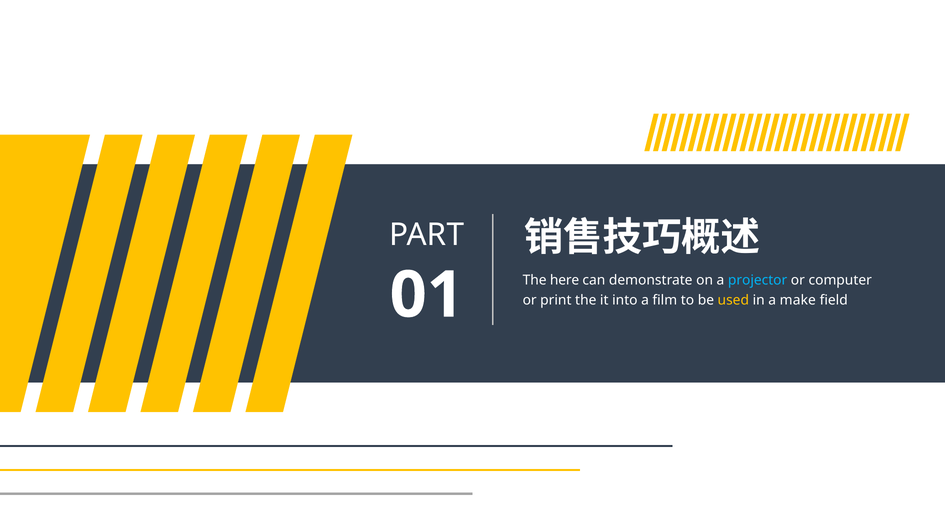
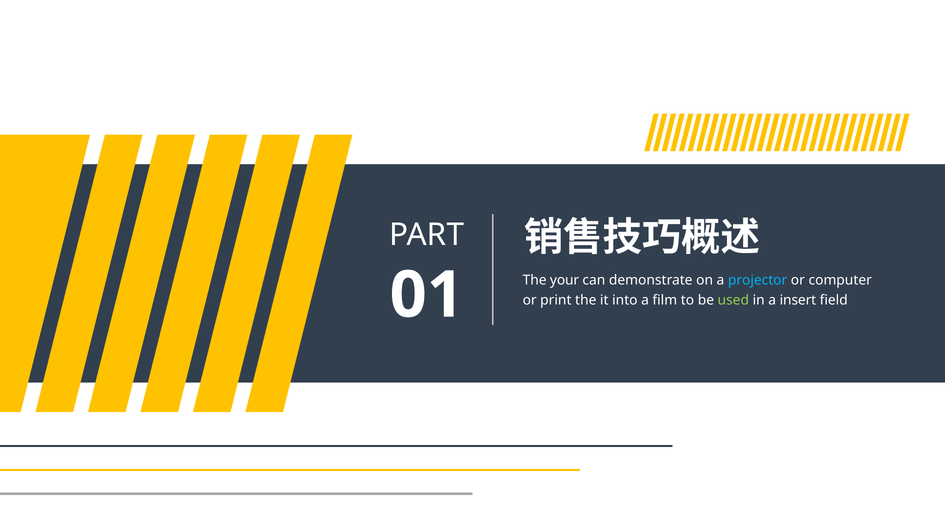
here: here -> your
used colour: yellow -> light green
make: make -> insert
